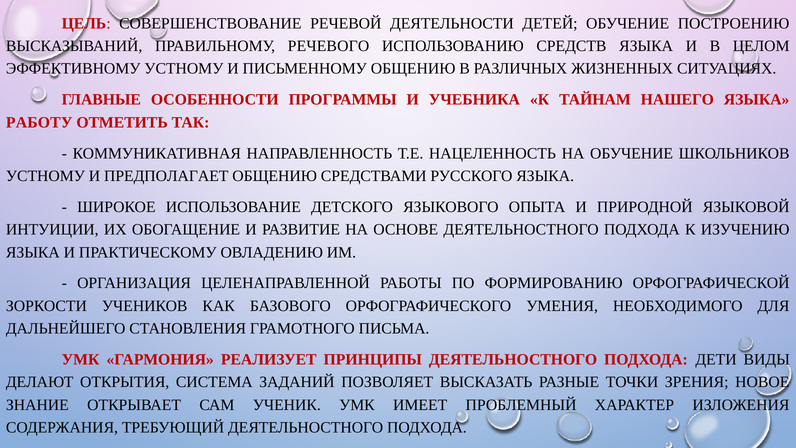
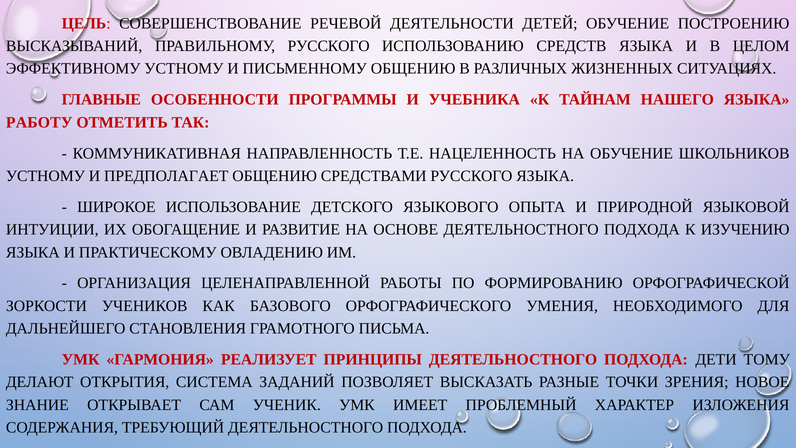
ПРАВИЛЬНОМУ РЕЧЕВОГО: РЕЧЕВОГО -> РУССКОГО
ВИДЫ: ВИДЫ -> ТОМУ
